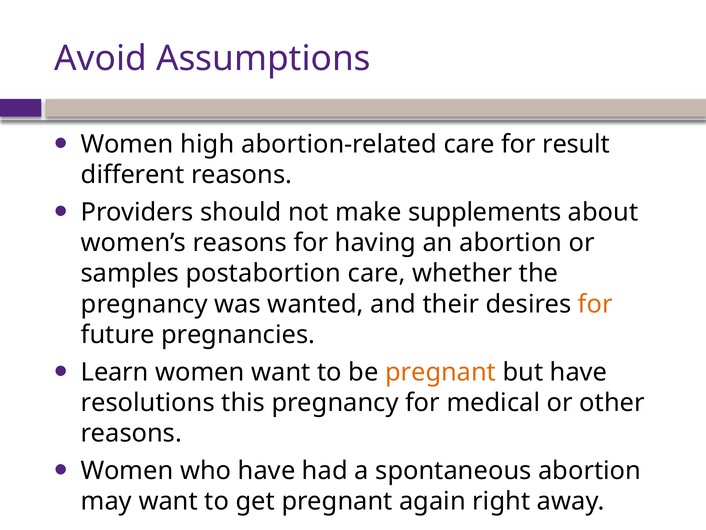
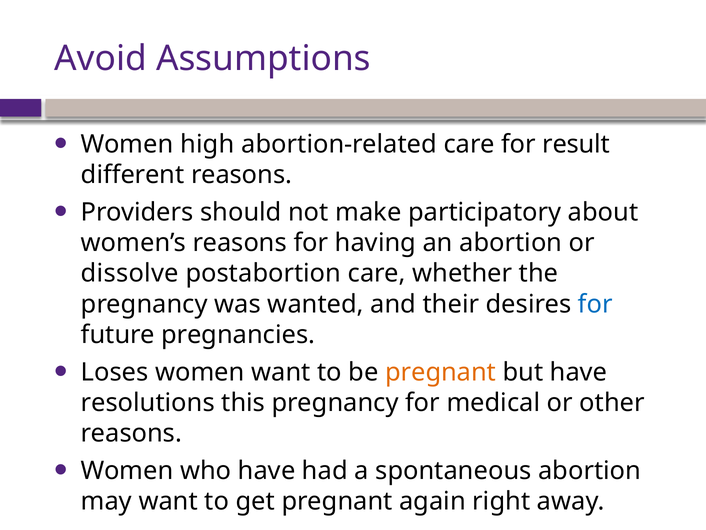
supplements: supplements -> participatory
samples: samples -> dissolve
for at (595, 304) colour: orange -> blue
Learn: Learn -> Loses
